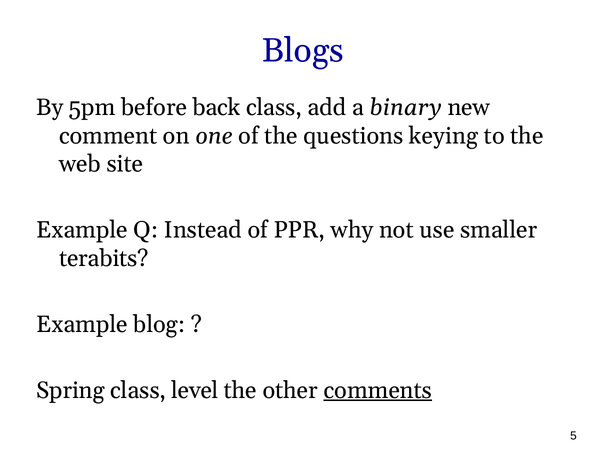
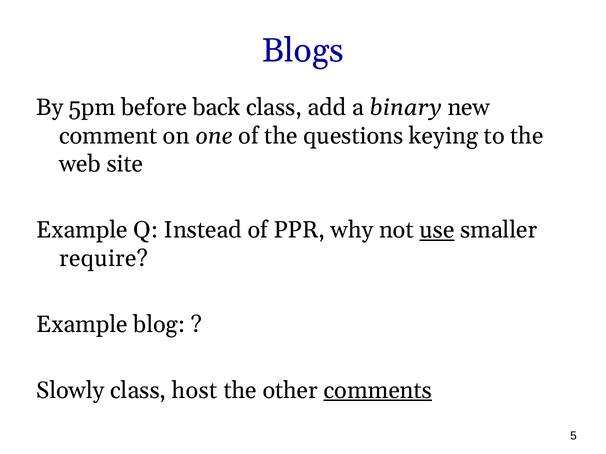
use underline: none -> present
terabits: terabits -> require
Spring: Spring -> Slowly
level: level -> host
